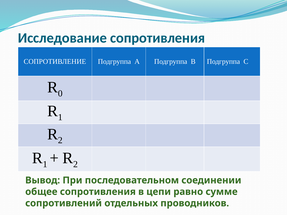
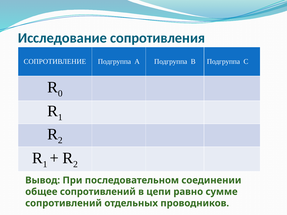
общее сопротивления: сопротивления -> сопротивлений
